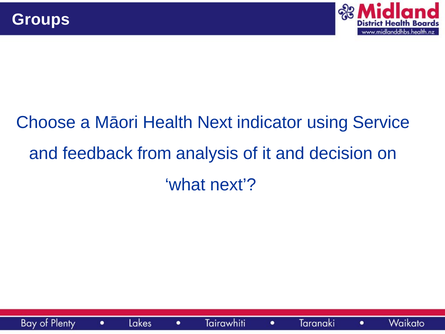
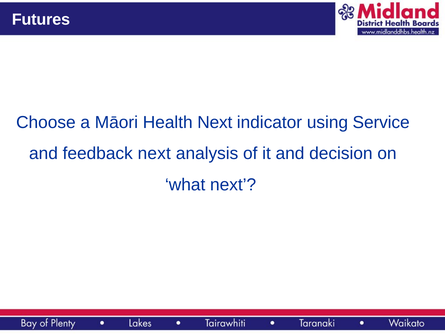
Groups: Groups -> Futures
feedback from: from -> next
